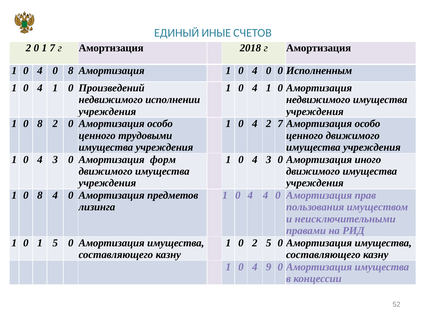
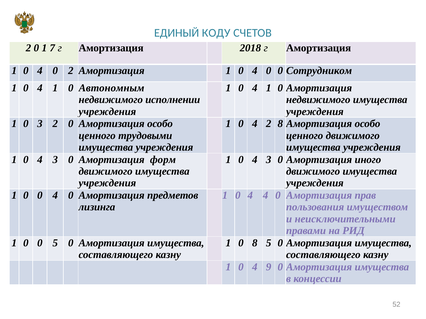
ИНЫЕ: ИНЫЕ -> КОДУ
4 0 8: 8 -> 2
Исполненным: Исполненным -> Сотрудником
Произведений: Произведений -> Автономным
8 at (40, 124): 8 -> 3
2 7: 7 -> 8
8 at (40, 196): 8 -> 0
1 at (40, 243): 1 -> 0
0 2: 2 -> 8
